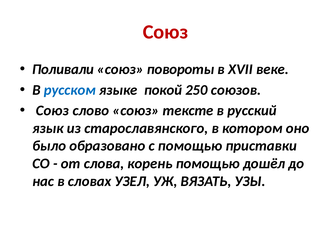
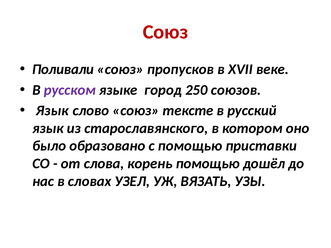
повороты: повороты -> пропусков
русском colour: blue -> purple
покой: покой -> город
Союз at (52, 111): Союз -> Язык
